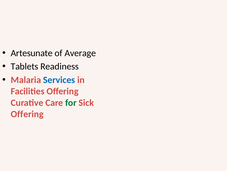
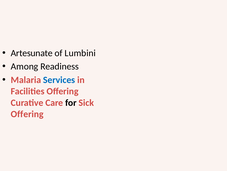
Average: Average -> Lumbini
Tablets: Tablets -> Among
for colour: green -> black
